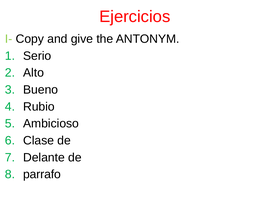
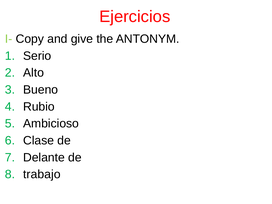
parrafo: parrafo -> trabajo
